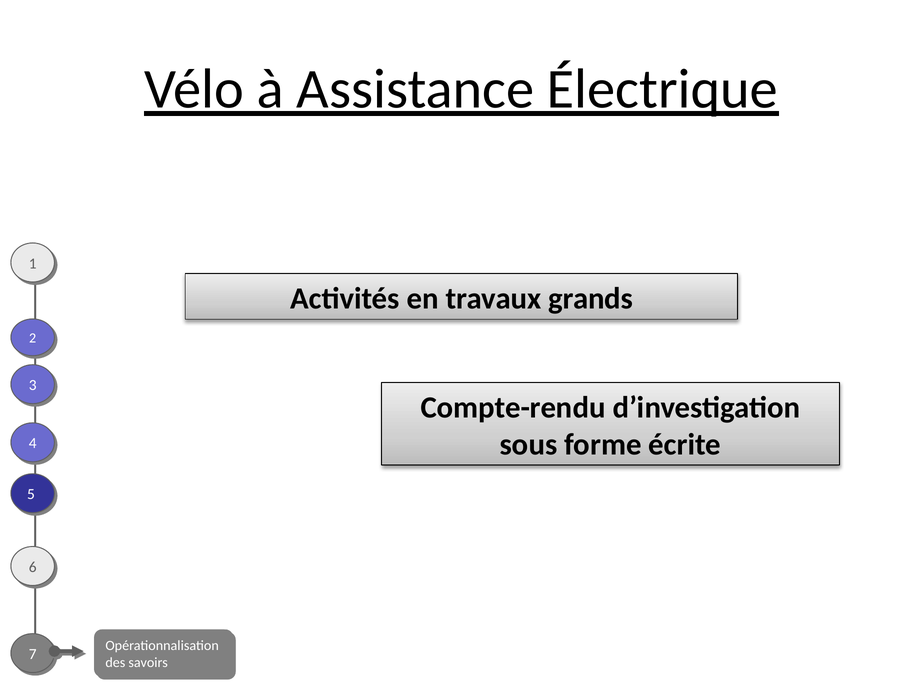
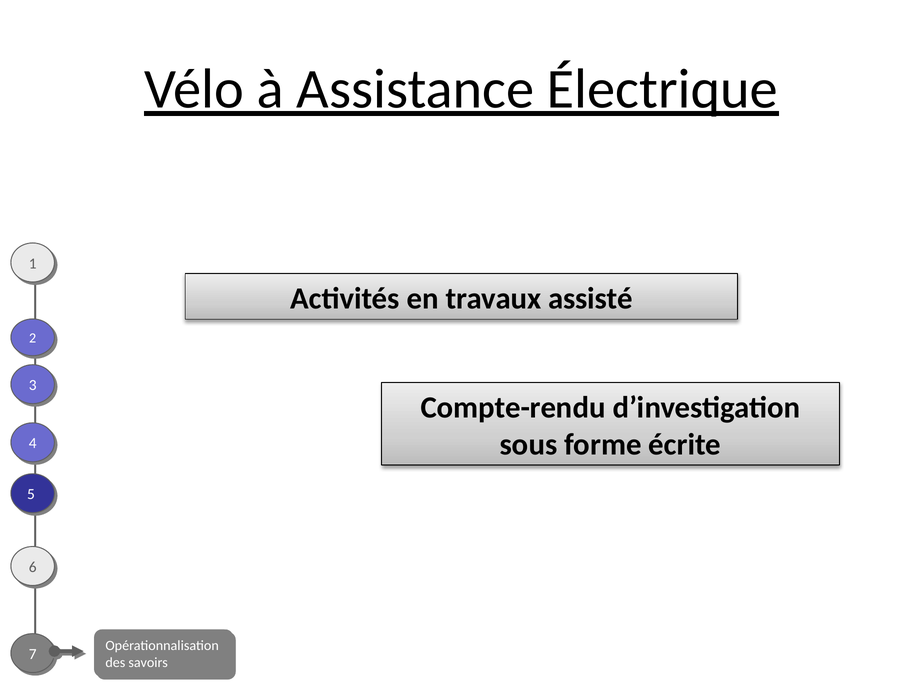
grands: grands -> assisté
